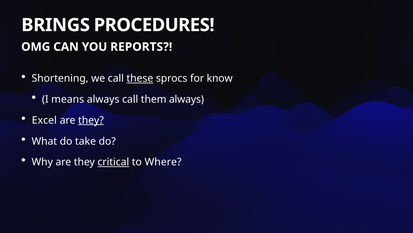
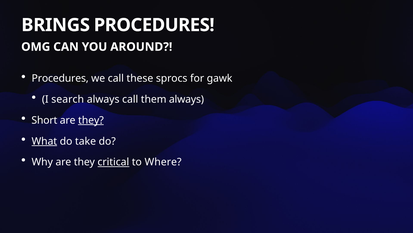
REPORTS: REPORTS -> AROUND
Shortening at (60, 78): Shortening -> Procedures
these underline: present -> none
know: know -> gawk
means: means -> search
Excel: Excel -> Short
What underline: none -> present
